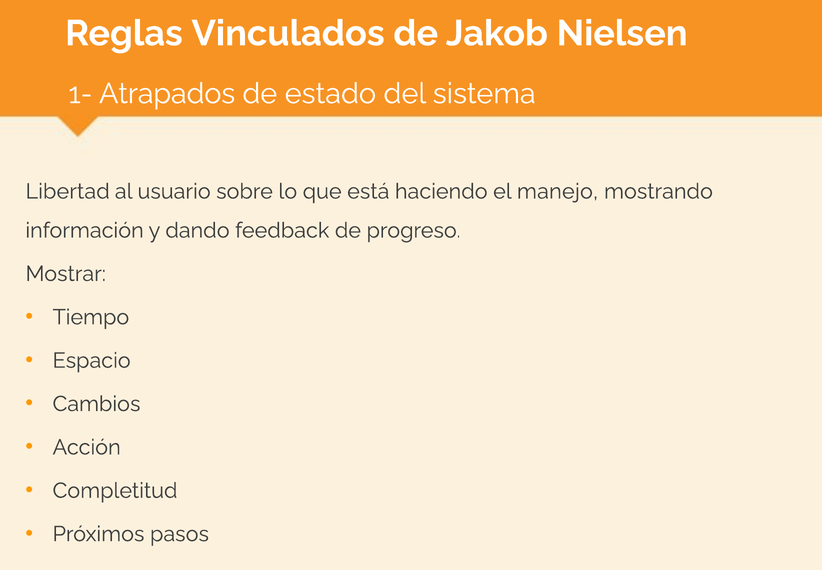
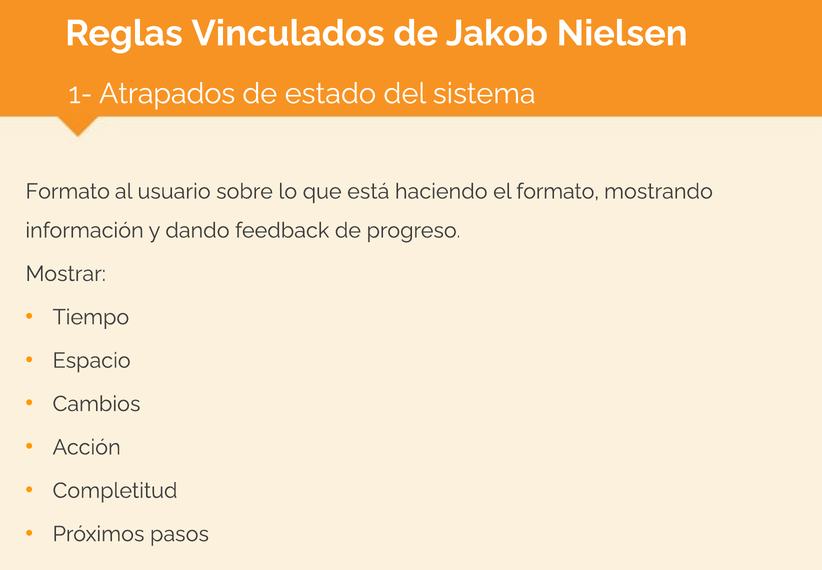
Libertad at (68, 191): Libertad -> Formato
el manejo: manejo -> formato
